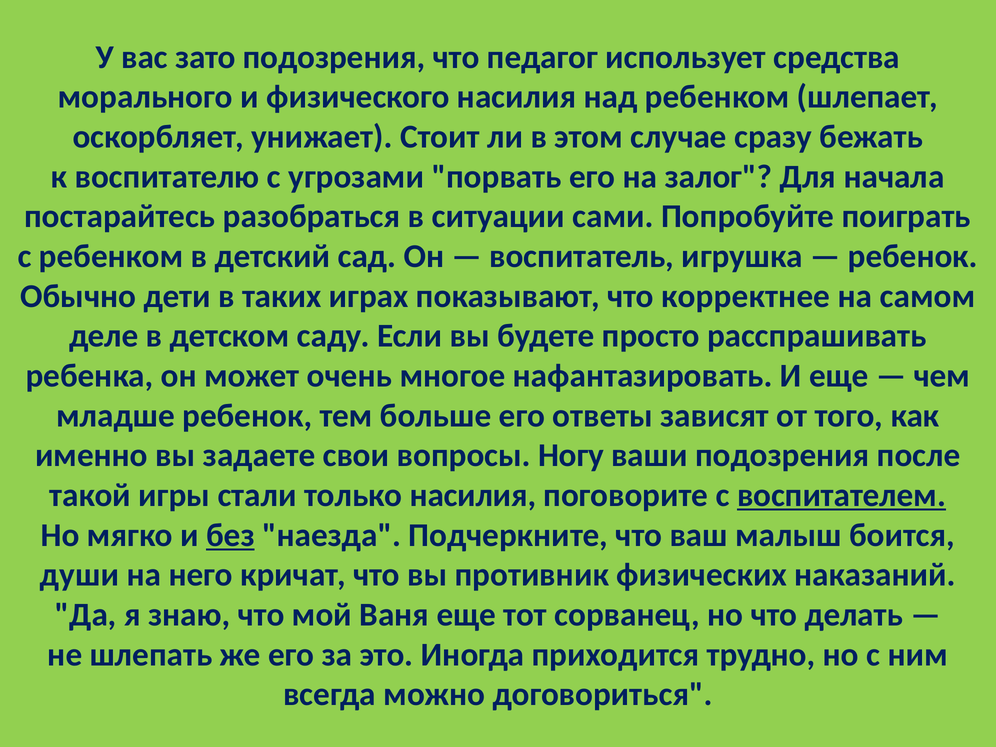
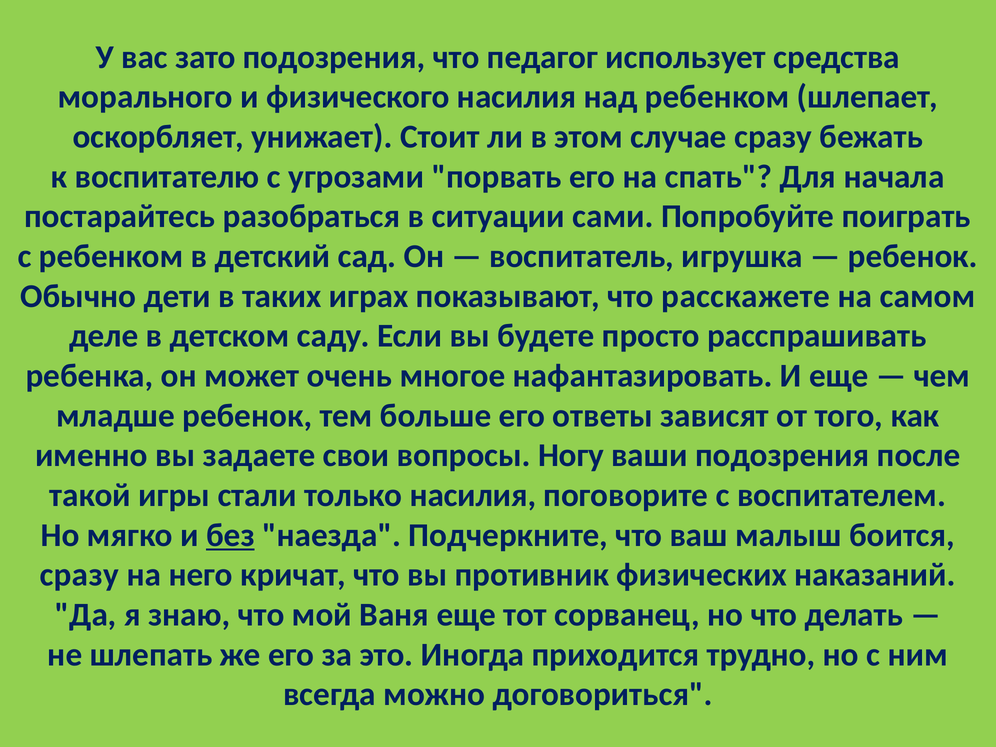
залог: залог -> спать
корректнее: корректнее -> расскажете
воспитателем underline: present -> none
души at (79, 575): души -> сразу
